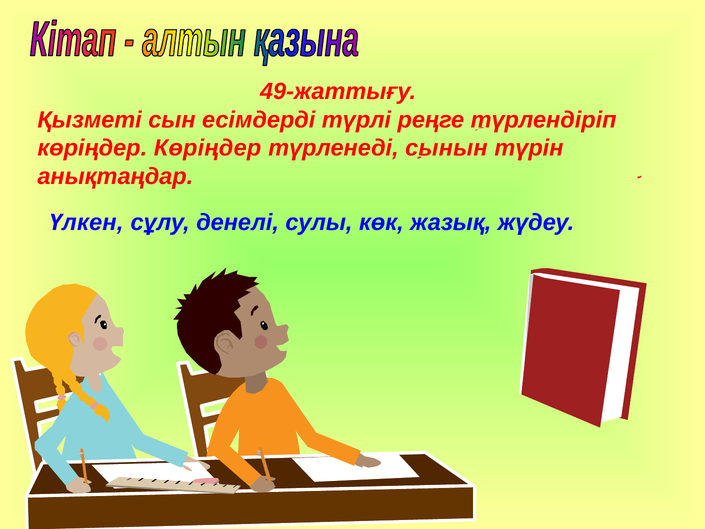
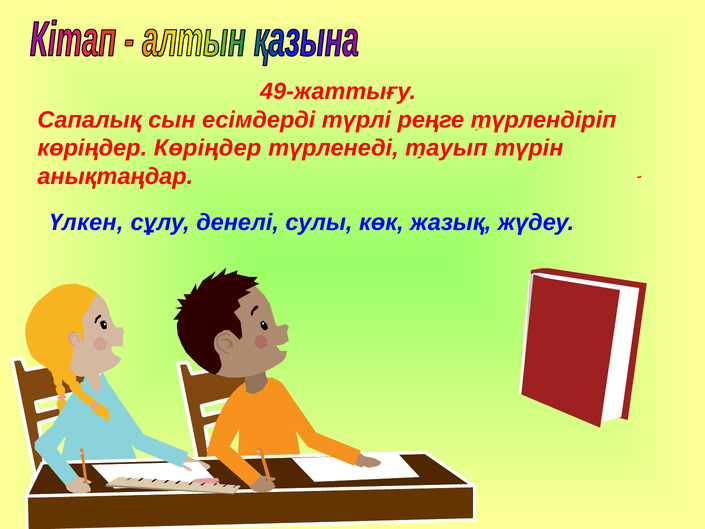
Қызметі: Қызметі -> Сапалық
сынын: сынын -> тауып
